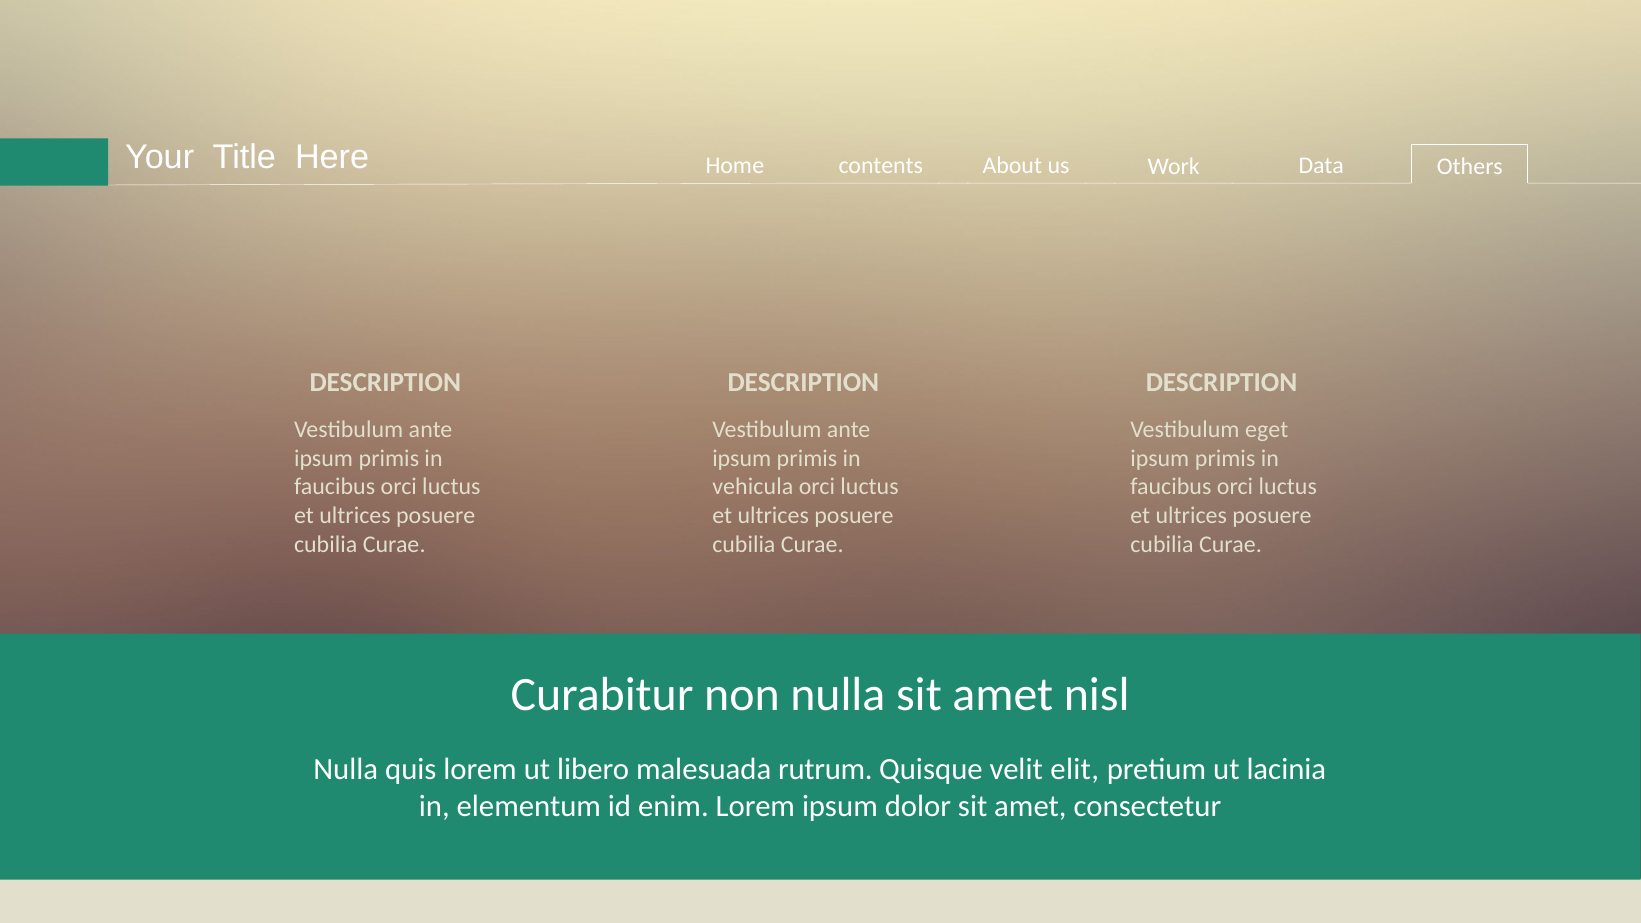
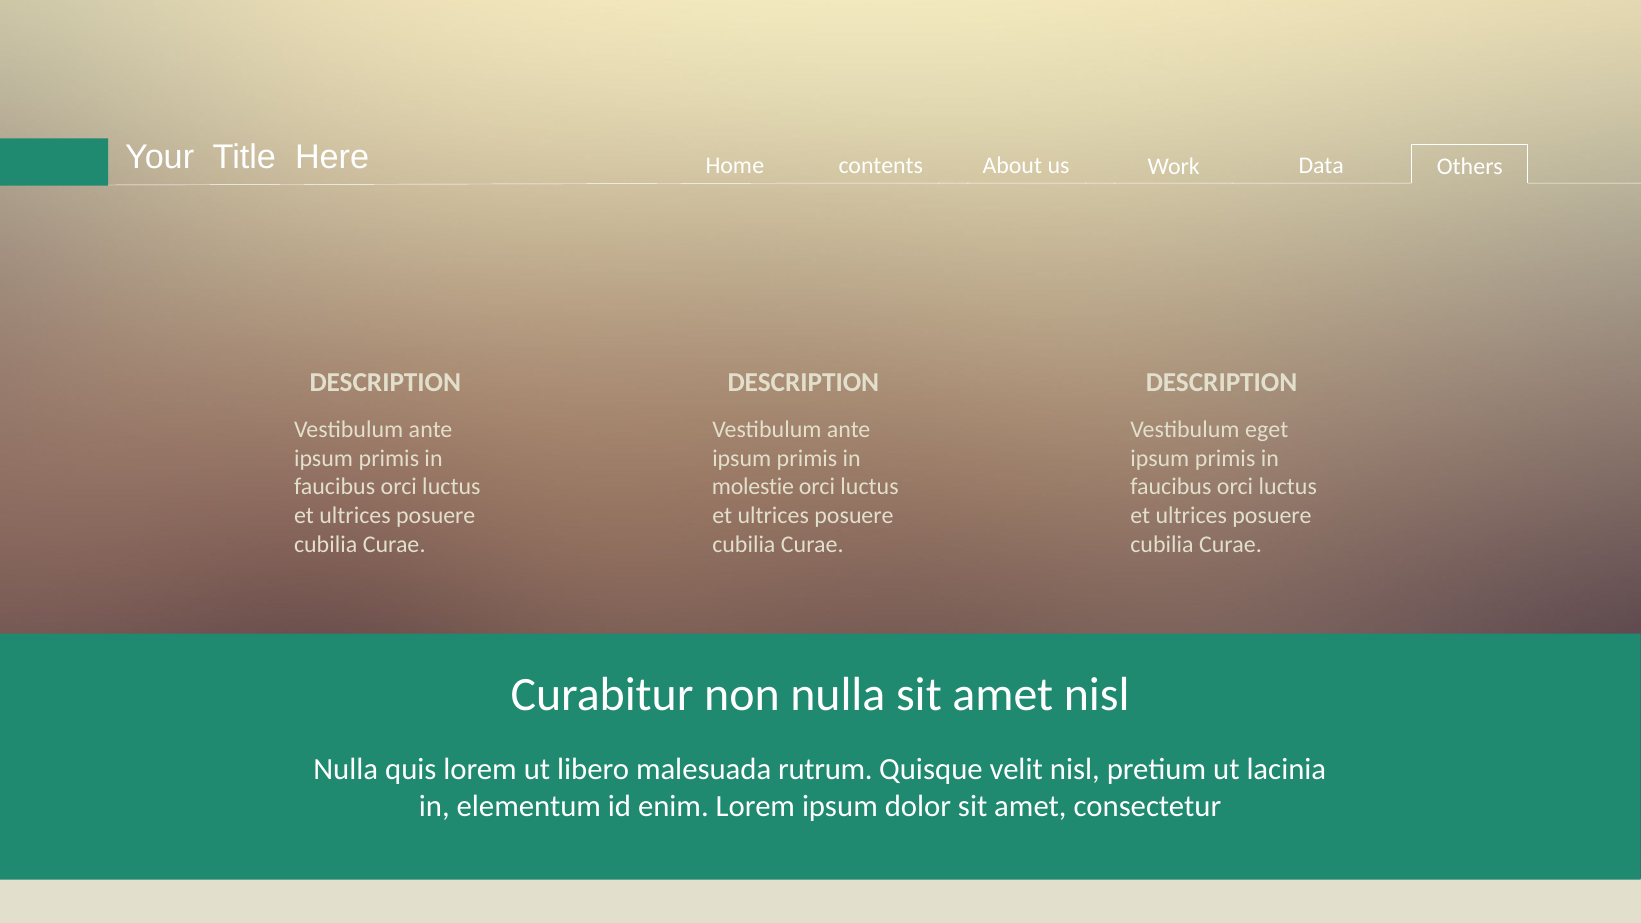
vehicula: vehicula -> molestie
velit elit: elit -> nisl
